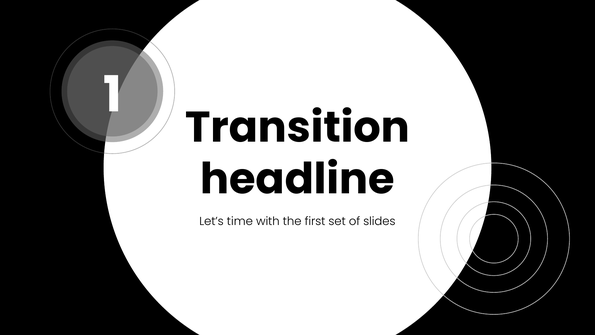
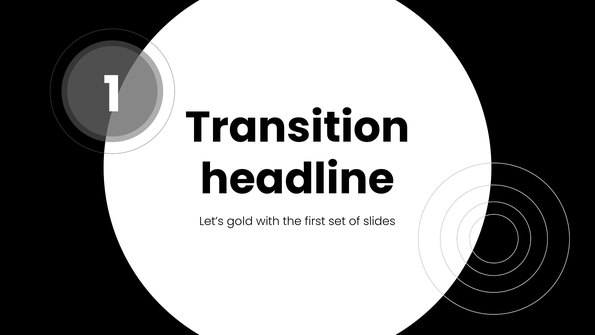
time: time -> gold
